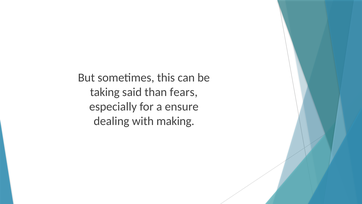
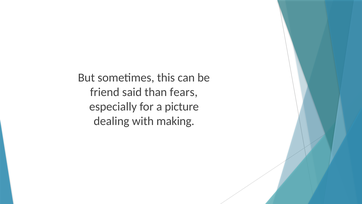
taking: taking -> friend
ensure: ensure -> picture
